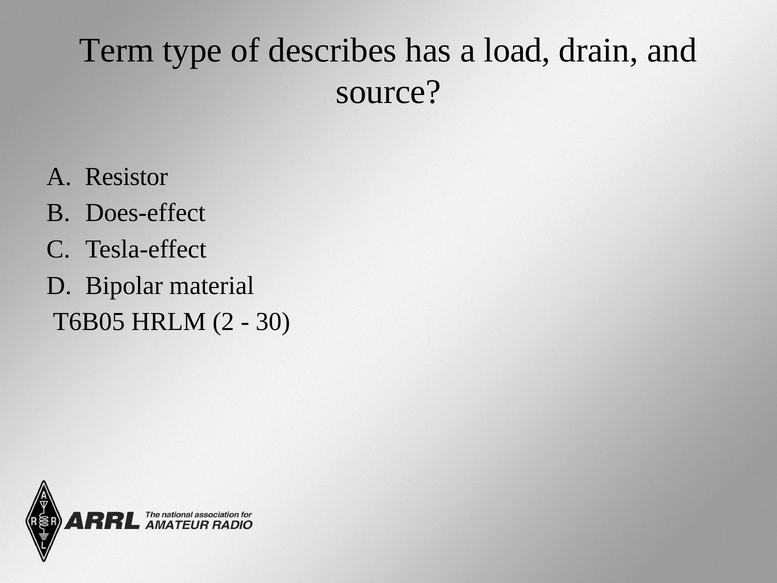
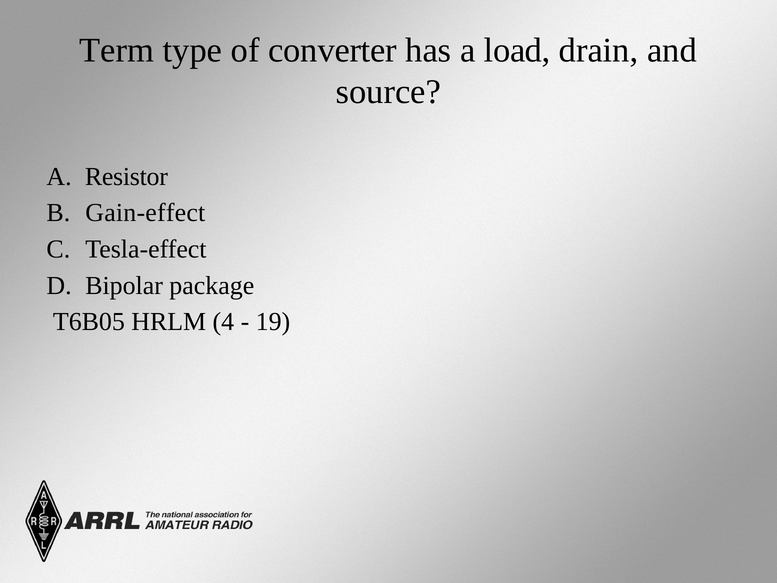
describes: describes -> converter
Does-effect: Does-effect -> Gain-effect
material: material -> package
2: 2 -> 4
30: 30 -> 19
